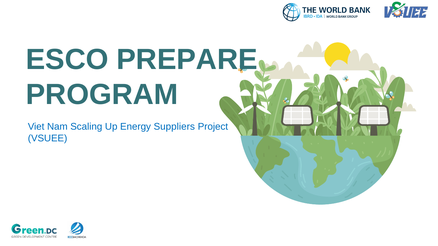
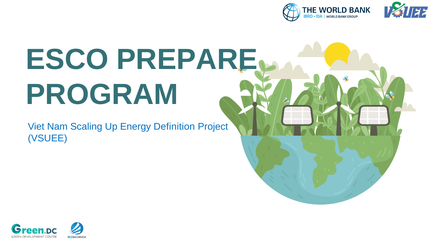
Suppliers: Suppliers -> Definition
